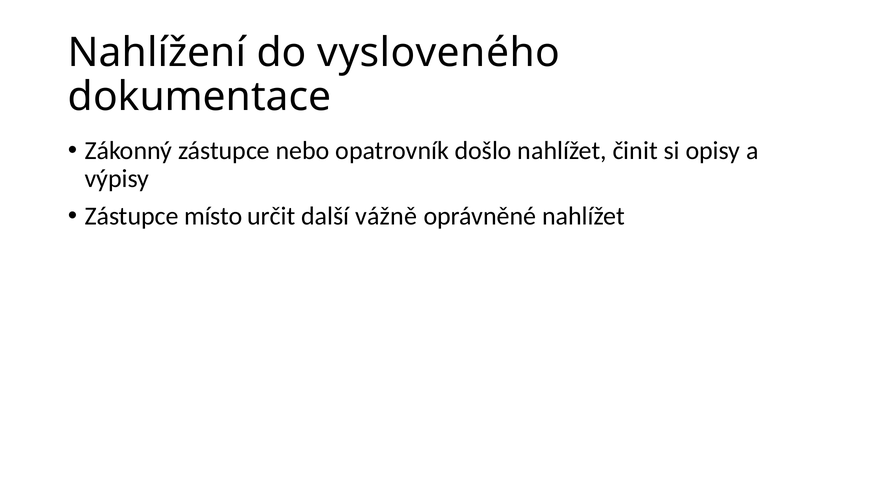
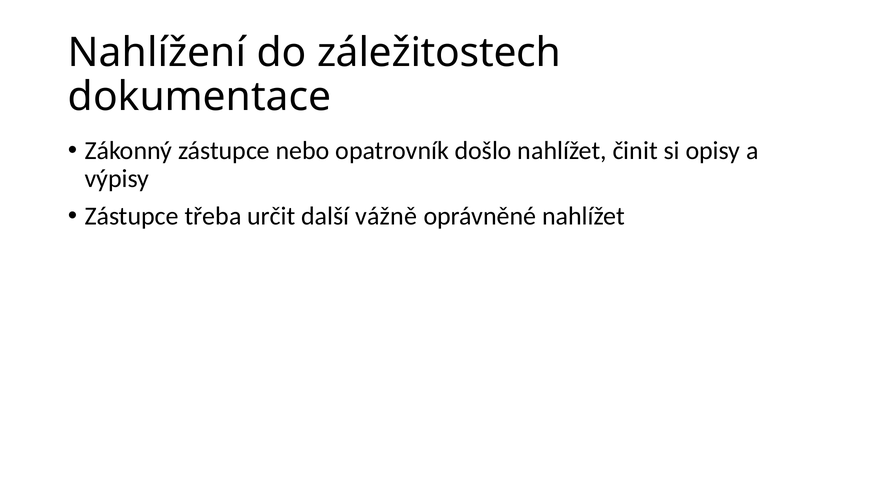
vysloveného: vysloveného -> záležitostech
místo: místo -> třeba
